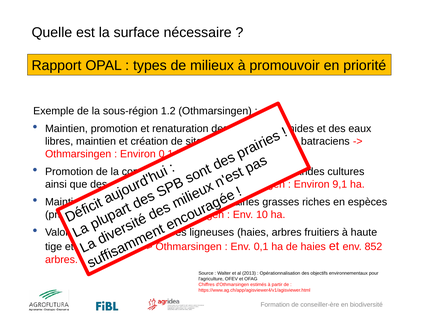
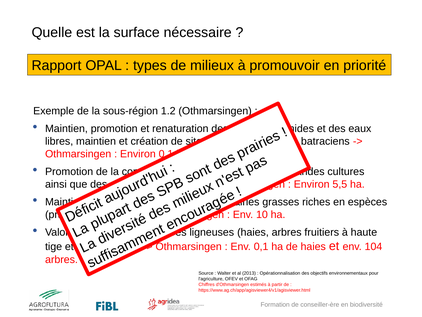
9,1: 9,1 -> 5,5
852: 852 -> 104
